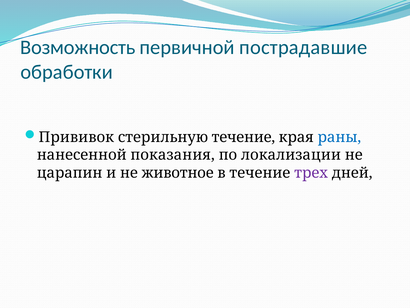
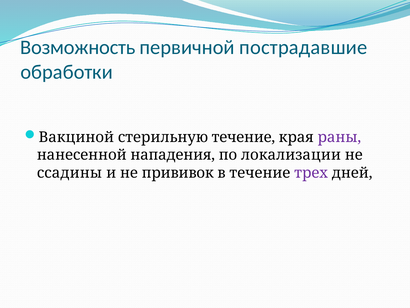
Прививок: Прививок -> Вакциной
раны colour: blue -> purple
показания: показания -> нападения
царапин: царапин -> ссадины
животное: животное -> прививок
